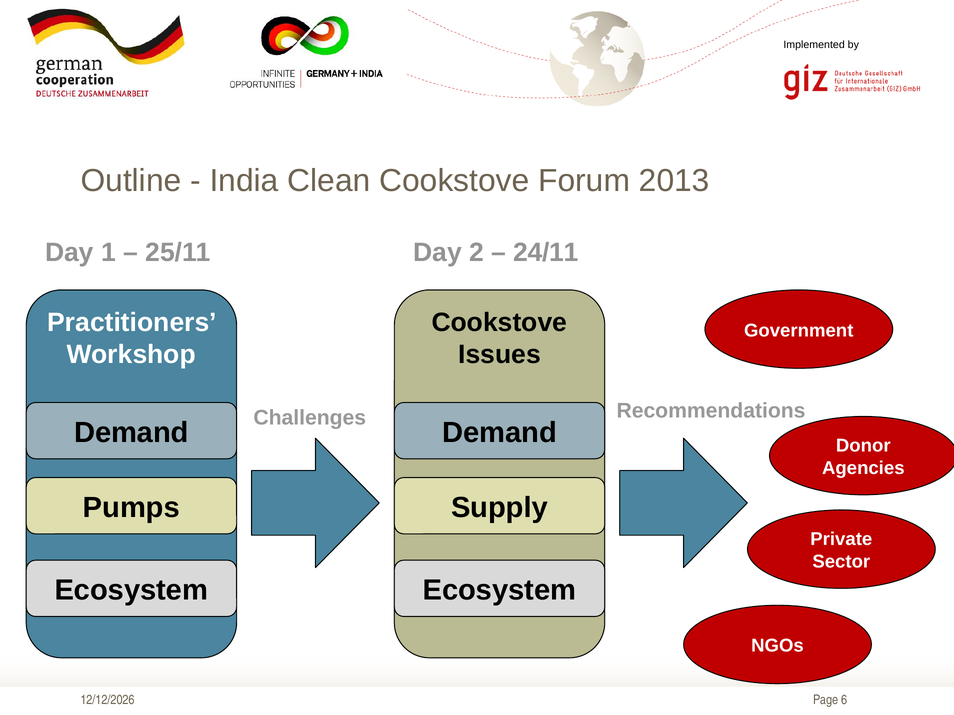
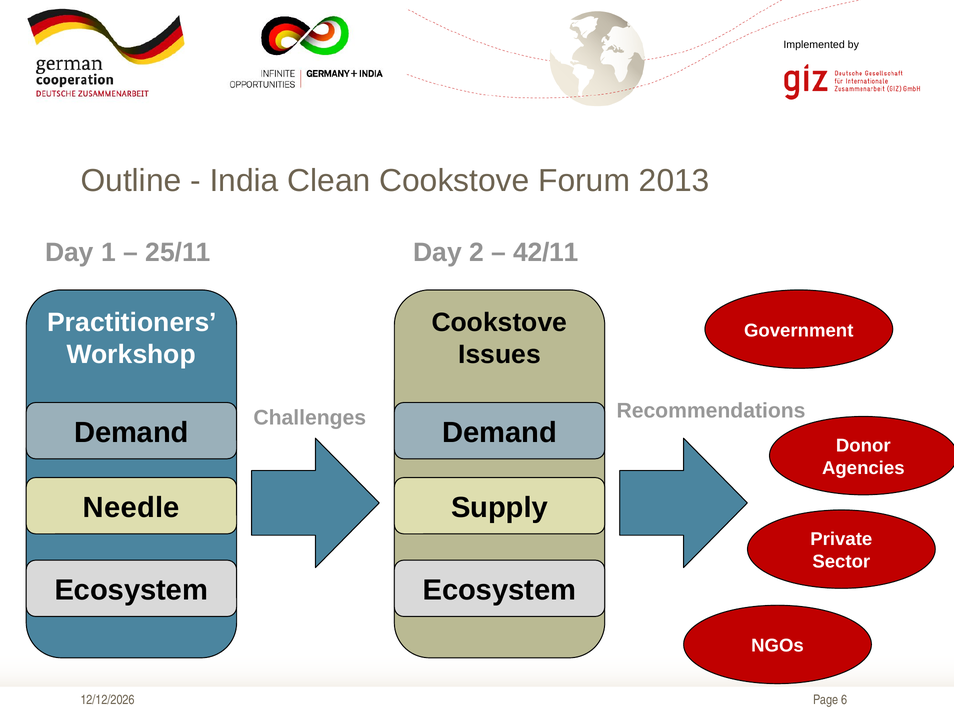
24/11: 24/11 -> 42/11
Pumps: Pumps -> Needle
